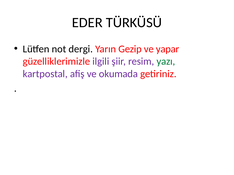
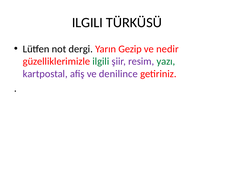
EDER at (87, 23): EDER -> ILGILI
yapar: yapar -> nedir
ilgili at (101, 62) colour: purple -> green
okumada: okumada -> denilince
